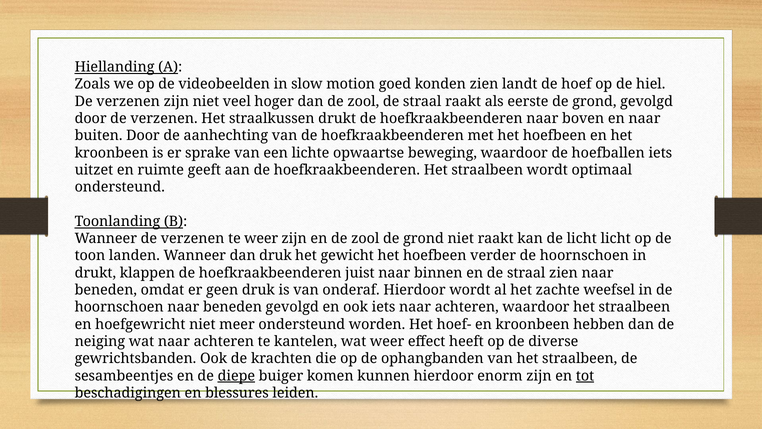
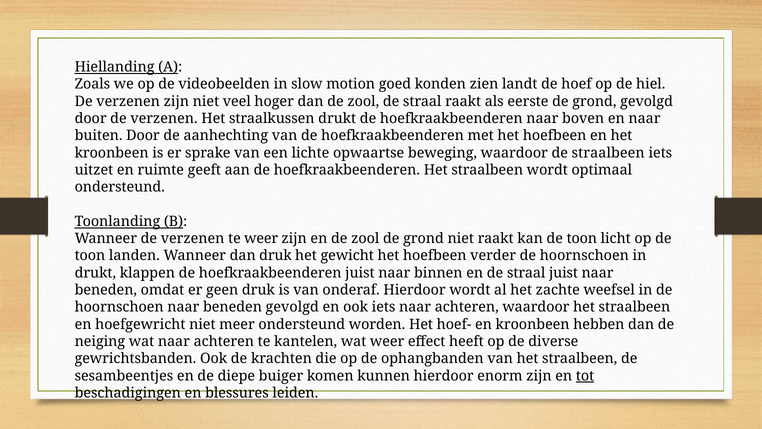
de hoefballen: hoefballen -> straalbeen
kan de licht: licht -> toon
straal zien: zien -> juist
diepe underline: present -> none
